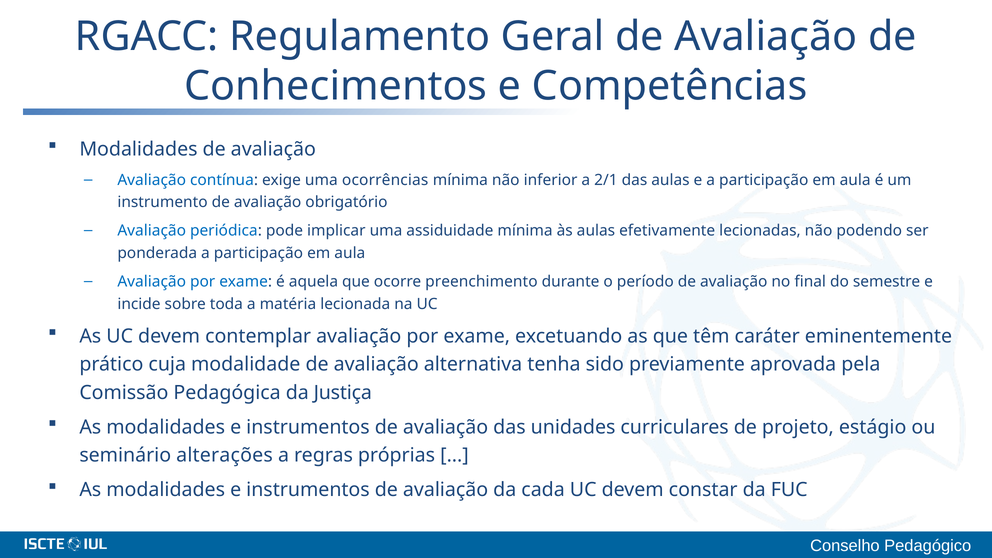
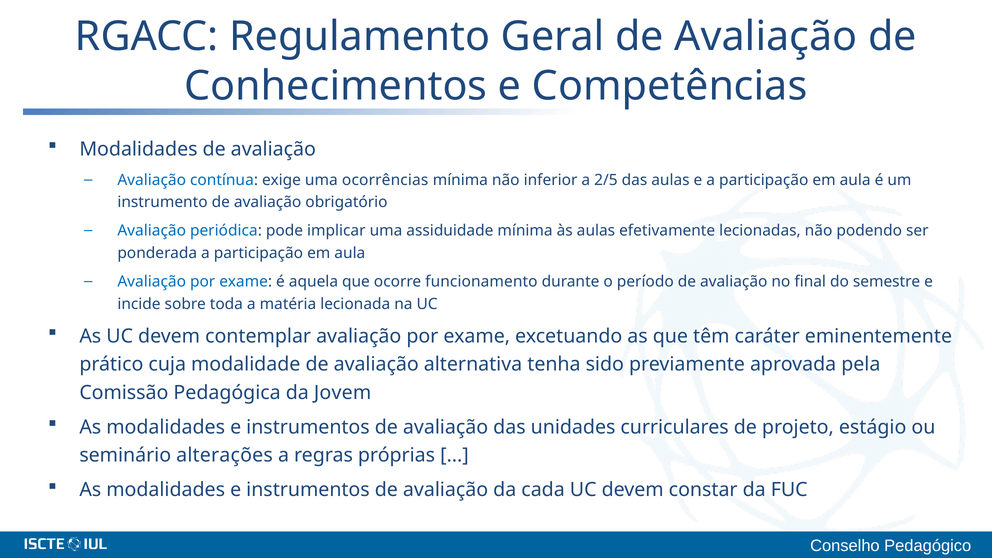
2/1: 2/1 -> 2/5
preenchimento: preenchimento -> funcionamento
Justiça: Justiça -> Jovem
